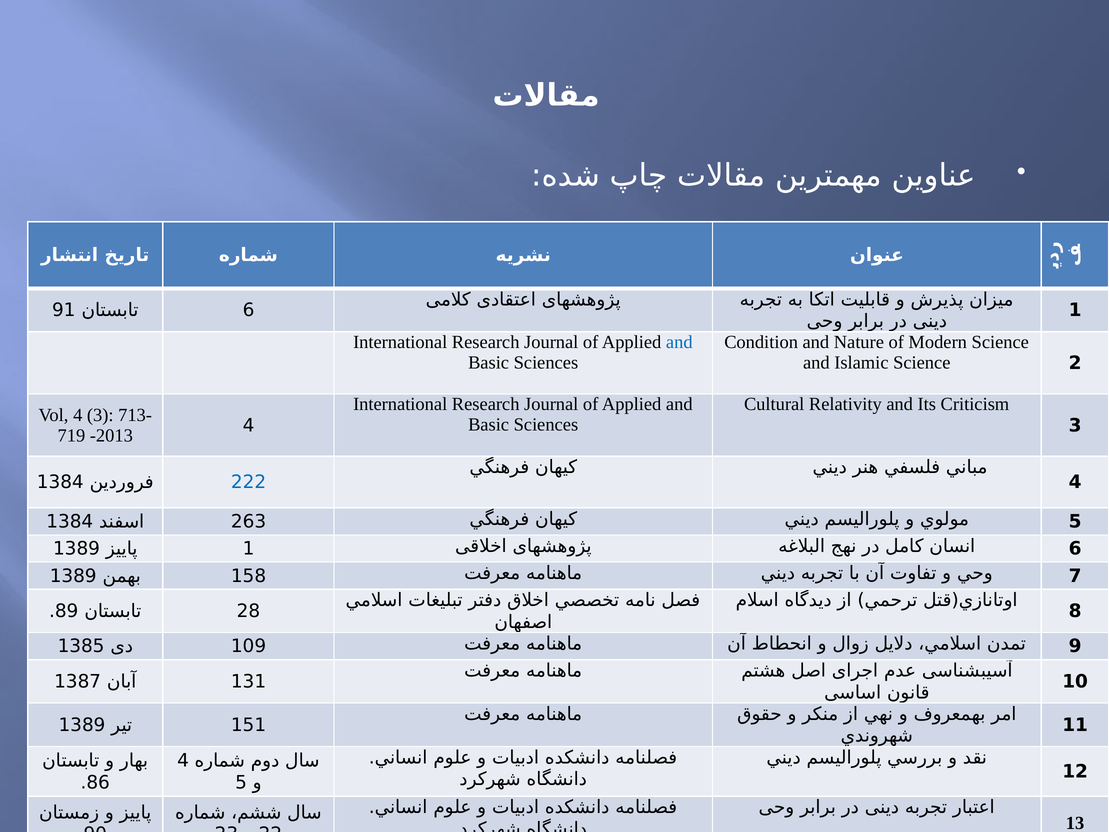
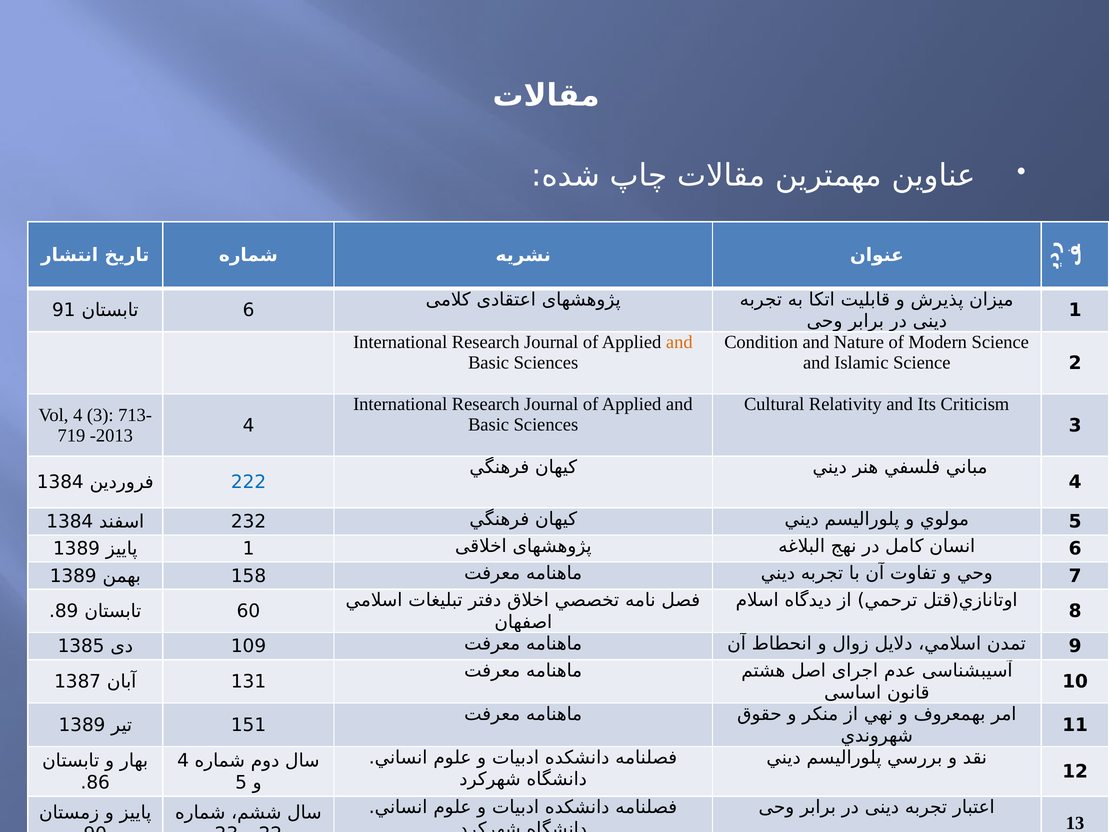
and at (679, 342) colour: blue -> orange
263: 263 -> 232
28: 28 -> 60
